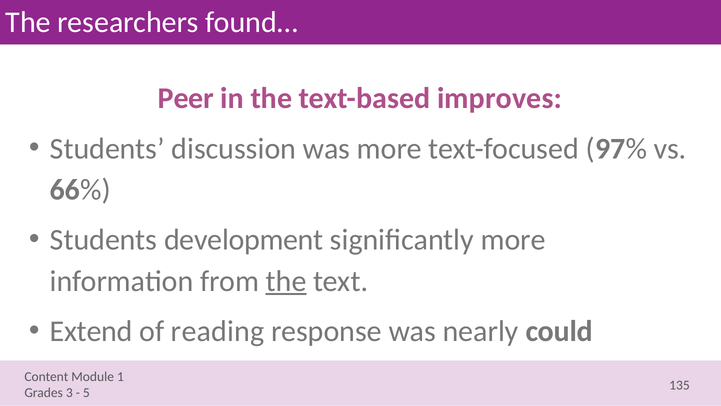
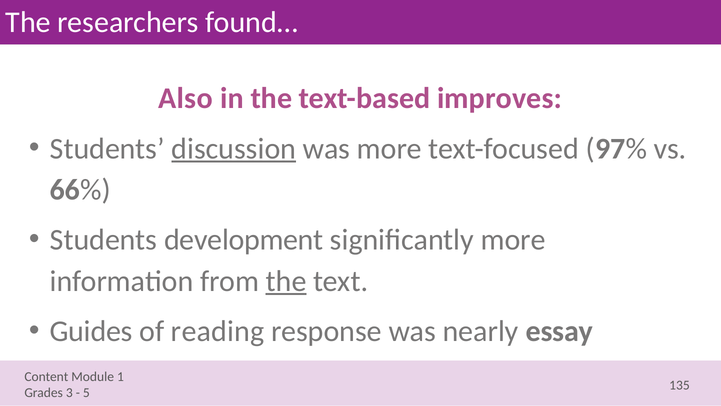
Peer: Peer -> Also
discussion underline: none -> present
Extend: Extend -> Guides
could: could -> essay
